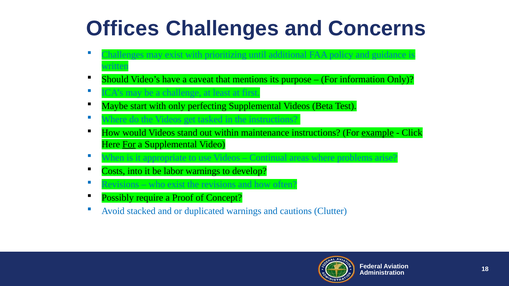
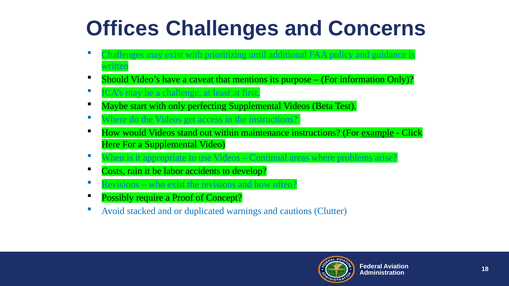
tasked: tasked -> access
For at (129, 144) underline: present -> none
into: into -> rain
labor warnings: warnings -> accidents
